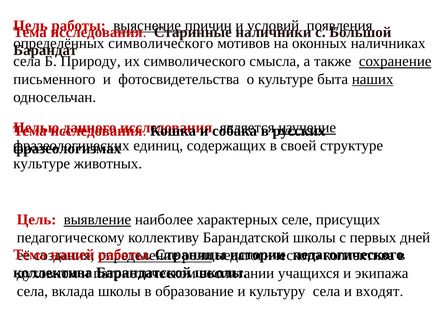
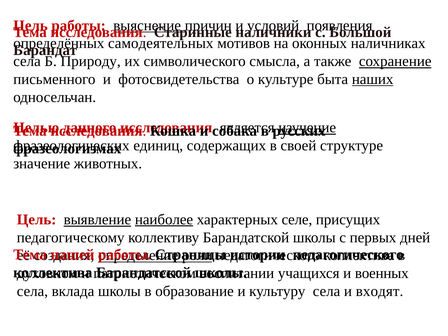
символического at (161, 43): символического -> самодеятельных
культуре at (42, 163): культуре -> значение
наиболее underline: none -> present
экипажа: экипажа -> военных
